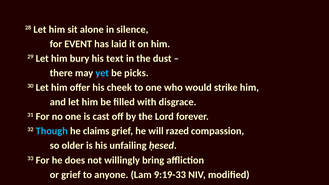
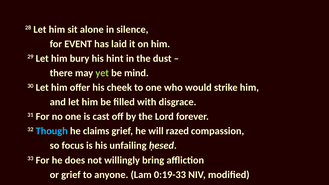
text: text -> hint
yet colour: light blue -> light green
picks: picks -> mind
older: older -> focus
9:19-33: 9:19-33 -> 0:19-33
